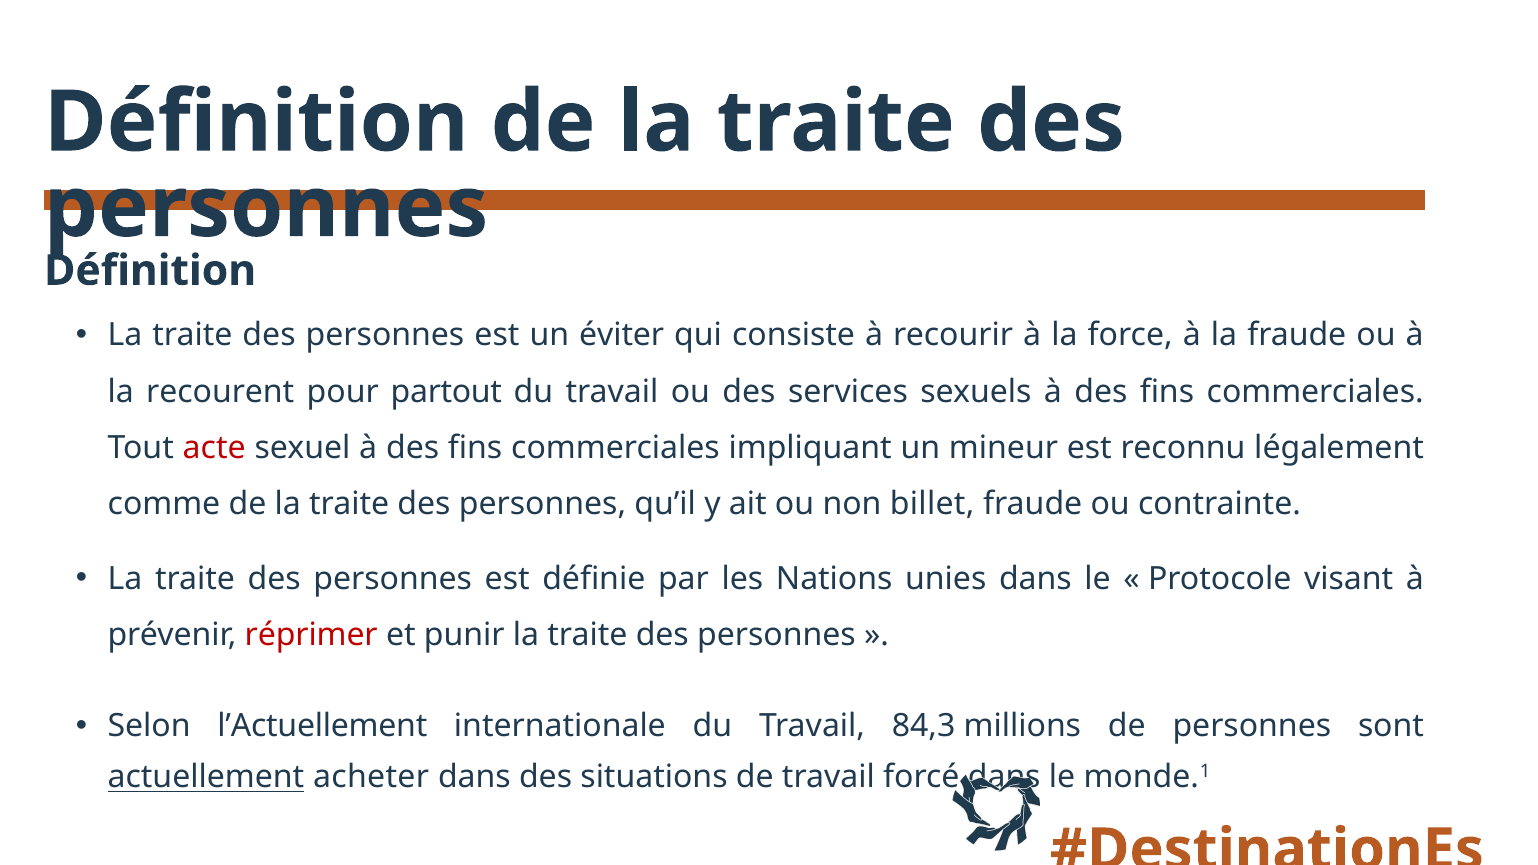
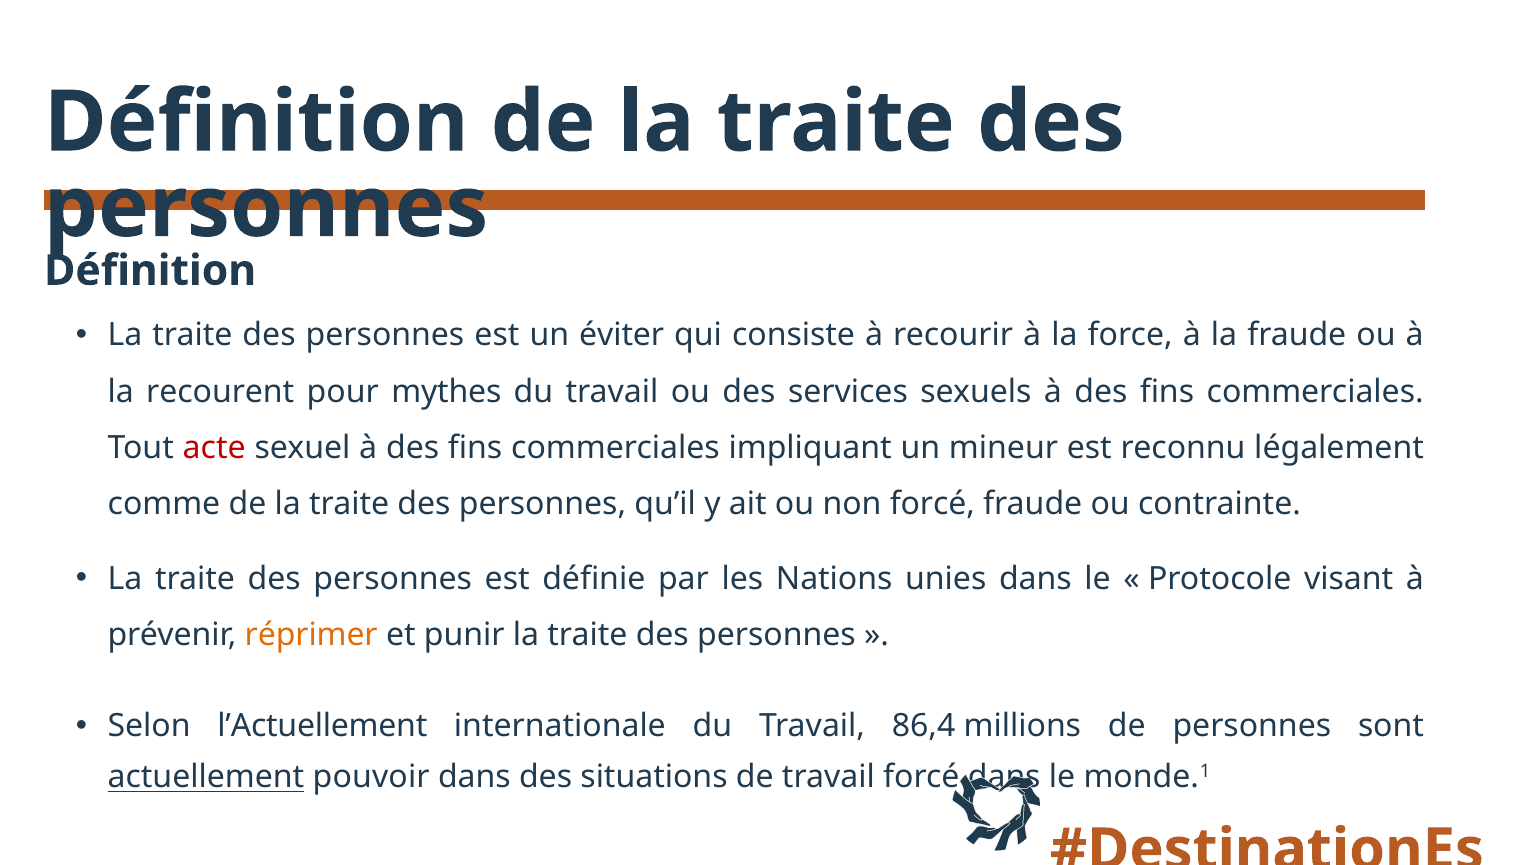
partout: partout -> mythes
non billet: billet -> forcé
réprimer colour: red -> orange
84,3: 84,3 -> 86,4
acheter: acheter -> pouvoir
